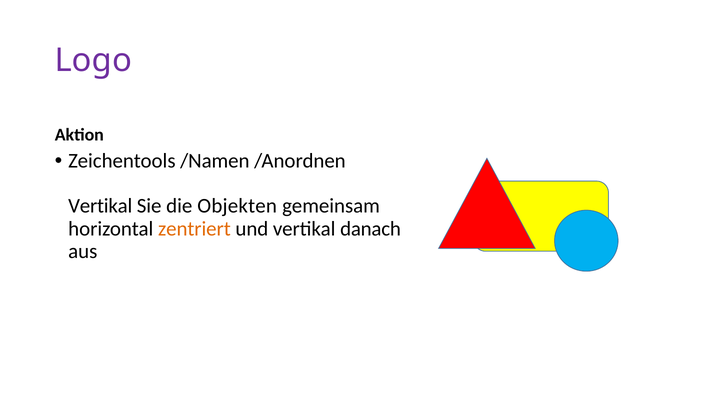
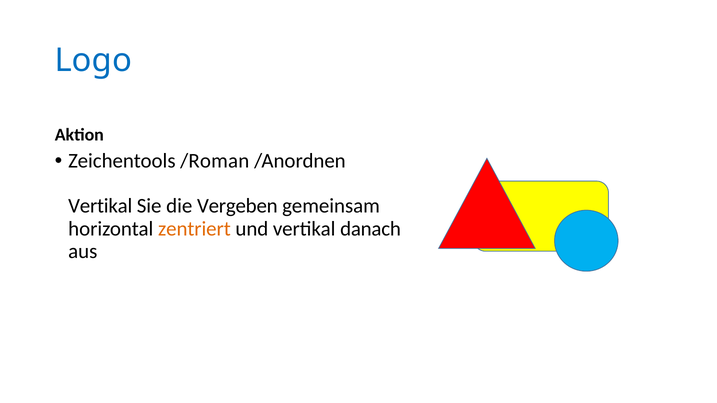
Logo colour: purple -> blue
/Namen: /Namen -> /Roman
Objekten: Objekten -> Vergeben
